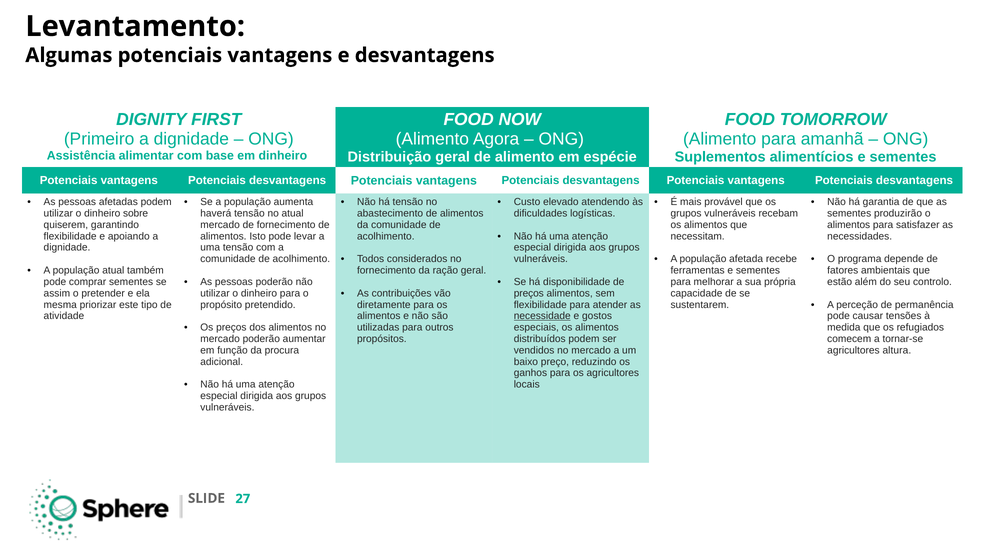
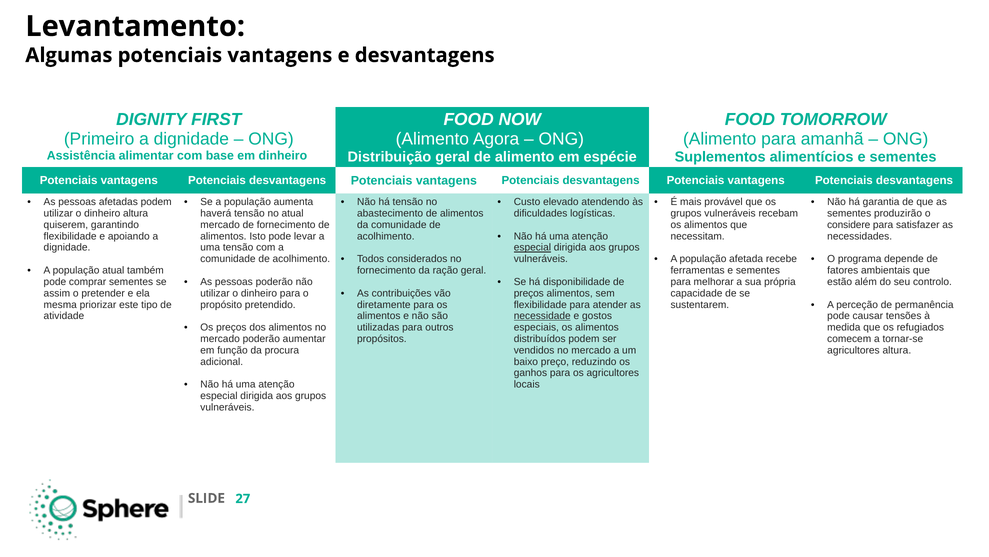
dinheiro sobre: sobre -> altura
alimentos at (849, 225): alimentos -> considere
especial at (532, 247) underline: none -> present
